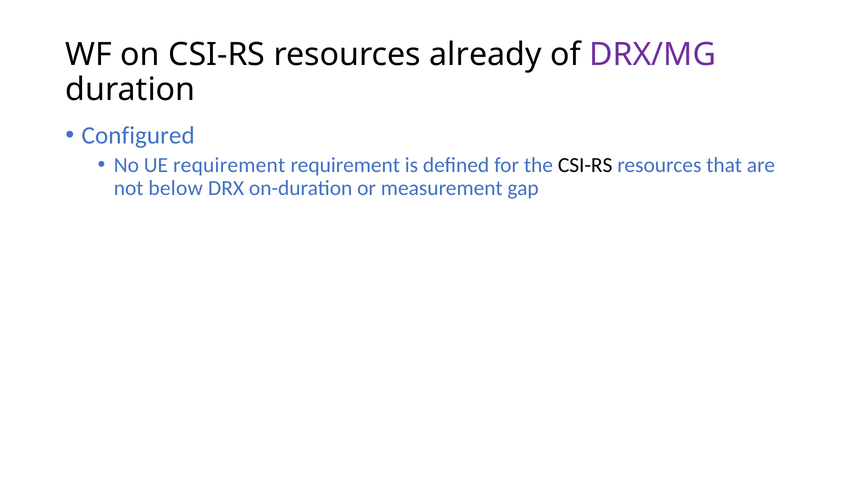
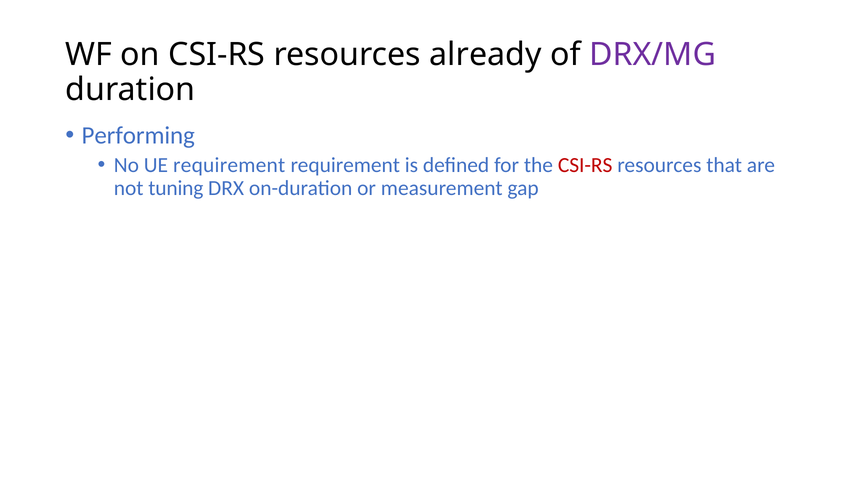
Configured: Configured -> Performing
CSI-RS at (585, 165) colour: black -> red
below: below -> tuning
